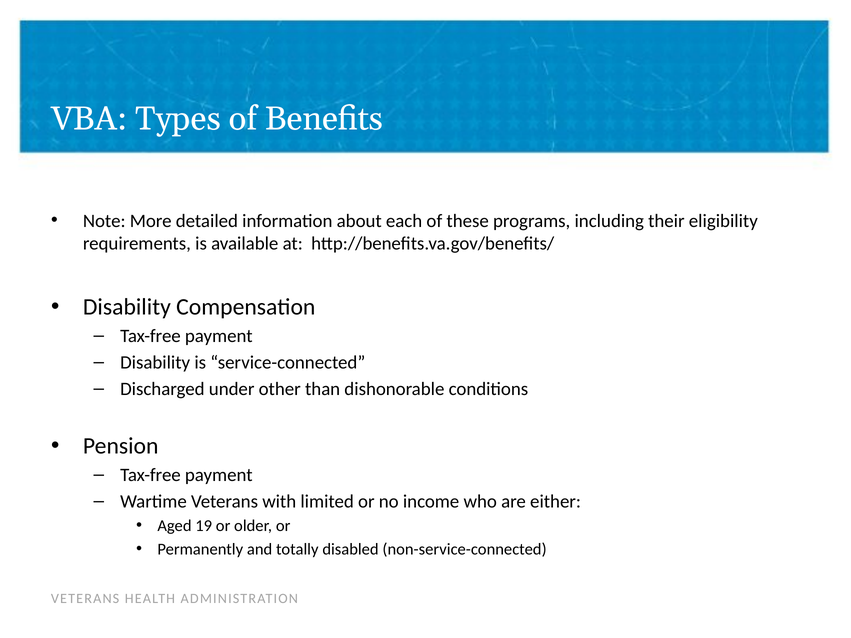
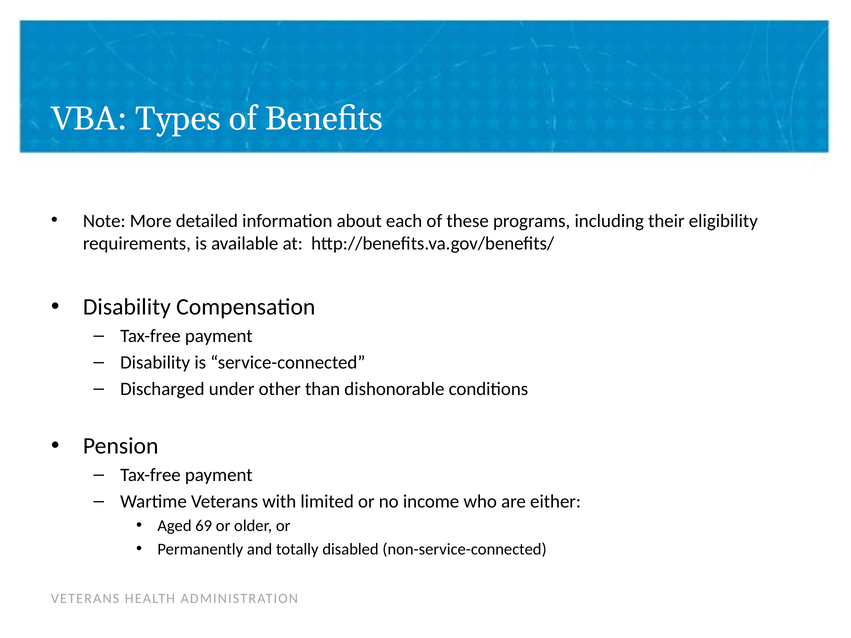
19: 19 -> 69
